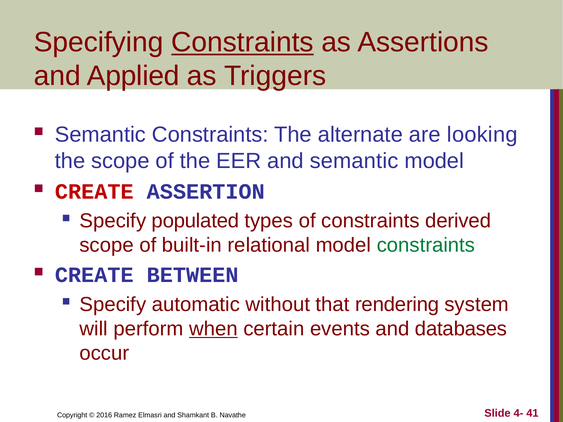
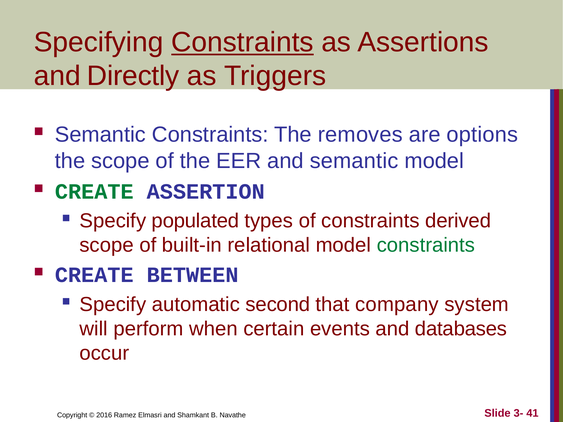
Applied: Applied -> Directly
alternate: alternate -> removes
looking: looking -> options
CREATE at (94, 192) colour: red -> green
without: without -> second
rendering: rendering -> company
when underline: present -> none
4-: 4- -> 3-
